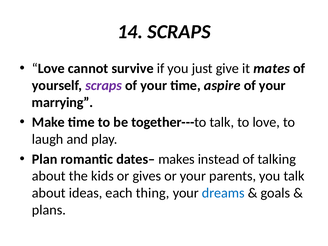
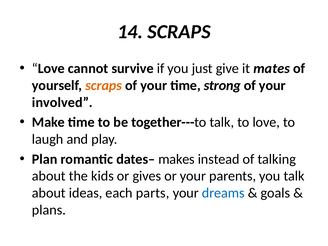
scraps at (104, 85) colour: purple -> orange
aspire: aspire -> strong
marrying: marrying -> involved
thing: thing -> parts
